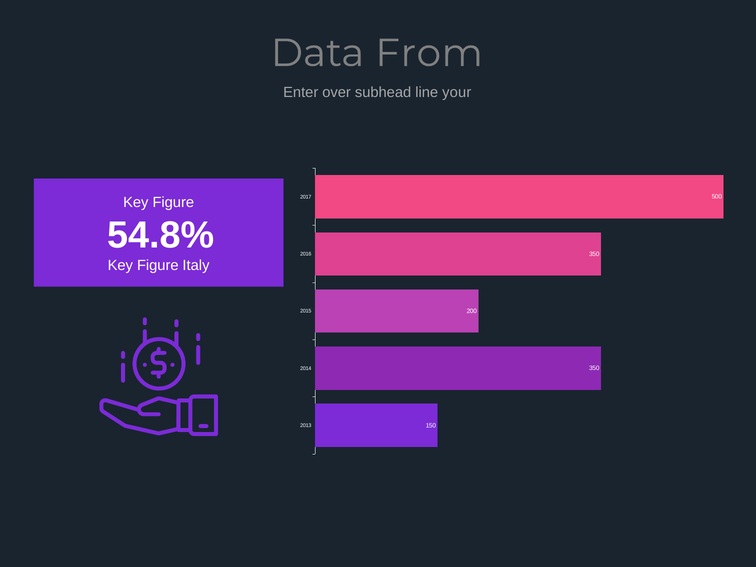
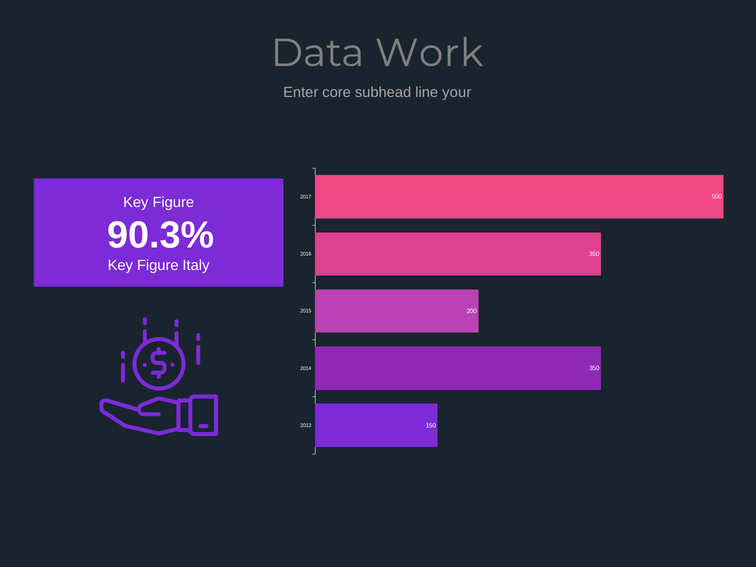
From: From -> Work
over: over -> core
54.8%: 54.8% -> 90.3%
